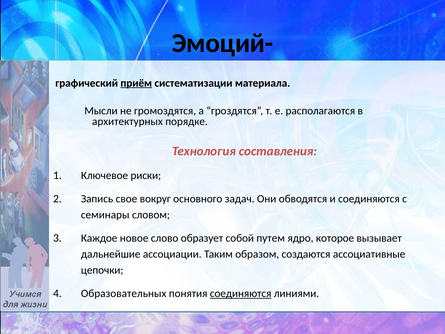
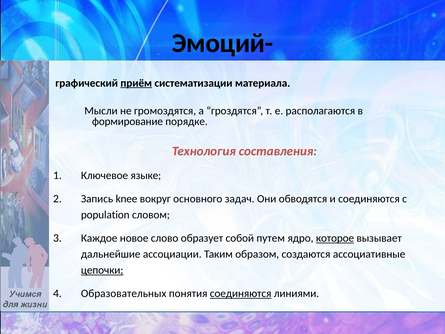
архитектурных: архитектурных -> формирование
риски: риски -> языке
свое: свое -> knee
семинары: семинары -> population
которое underline: none -> present
цепочки underline: none -> present
